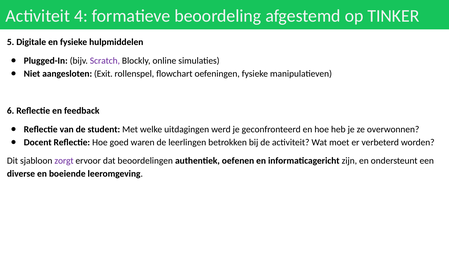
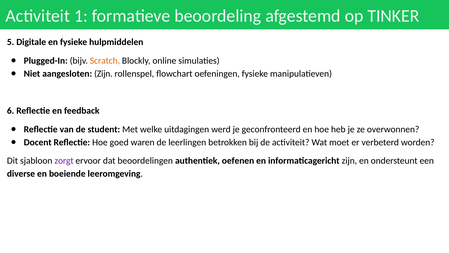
4: 4 -> 1
Scratch colour: purple -> orange
aangesloten Exit: Exit -> Zijn
